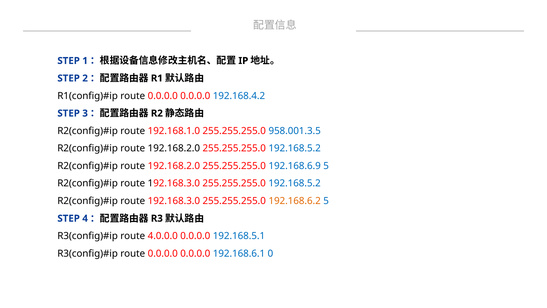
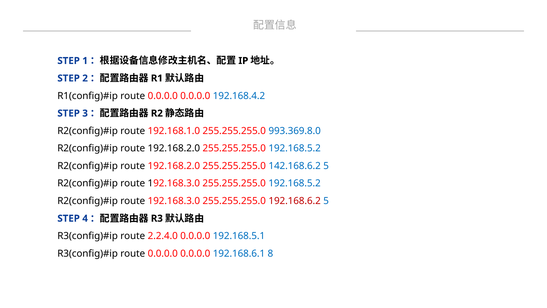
958.001.3.5: 958.001.3.5 -> 993.369.8.0
192.168.6.9: 192.168.6.9 -> 142.168.6.2
192.168.6.2 colour: orange -> red
4.0.0.0: 4.0.0.0 -> 2.2.4.0
0: 0 -> 8
